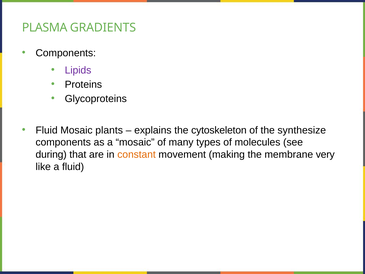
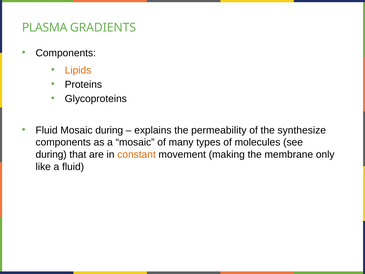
Lipids colour: purple -> orange
Mosaic plants: plants -> during
cytoskeleton: cytoskeleton -> permeability
very: very -> only
